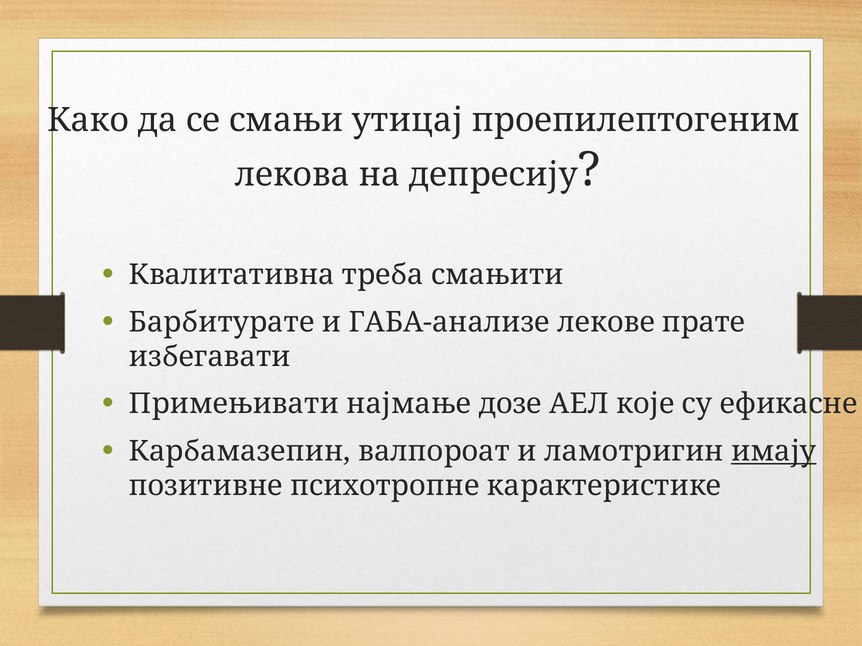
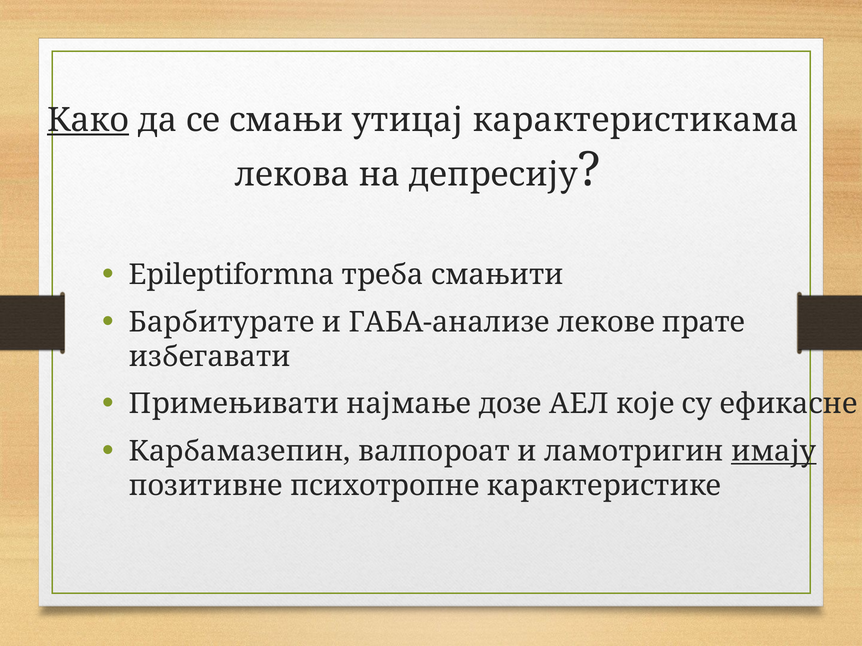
Како underline: none -> present
проепилептогеним: проепилептогеним -> карактеристикама
Квалитативна: Квалитативна -> Epileptiformna
